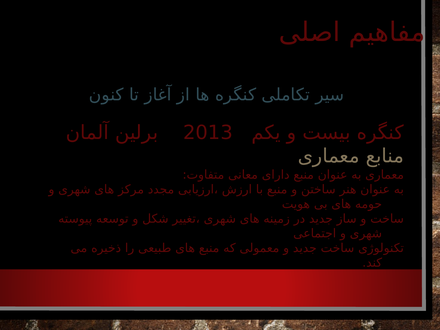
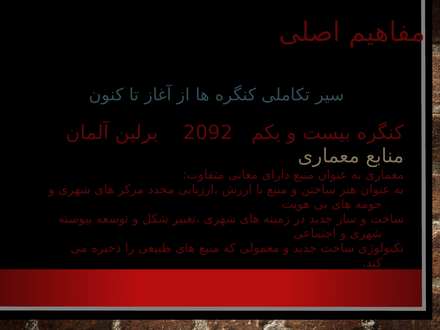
2013: 2013 -> 2092
